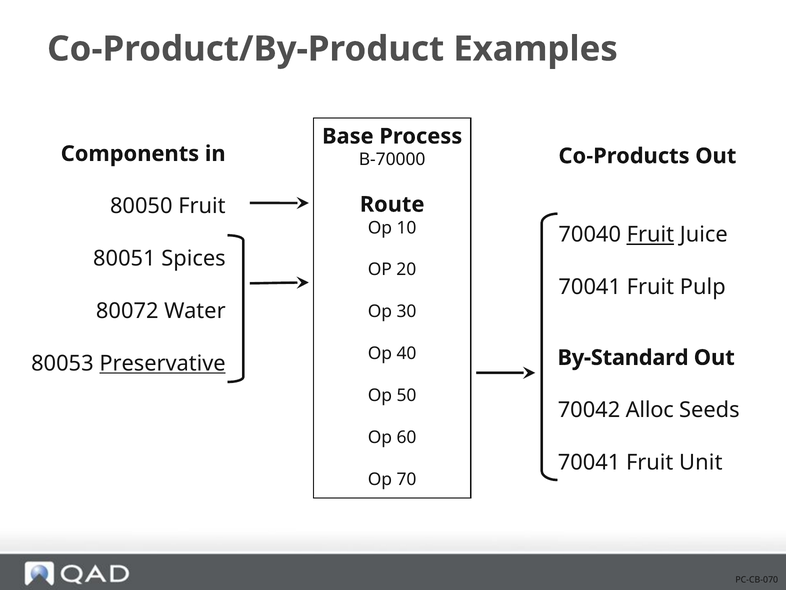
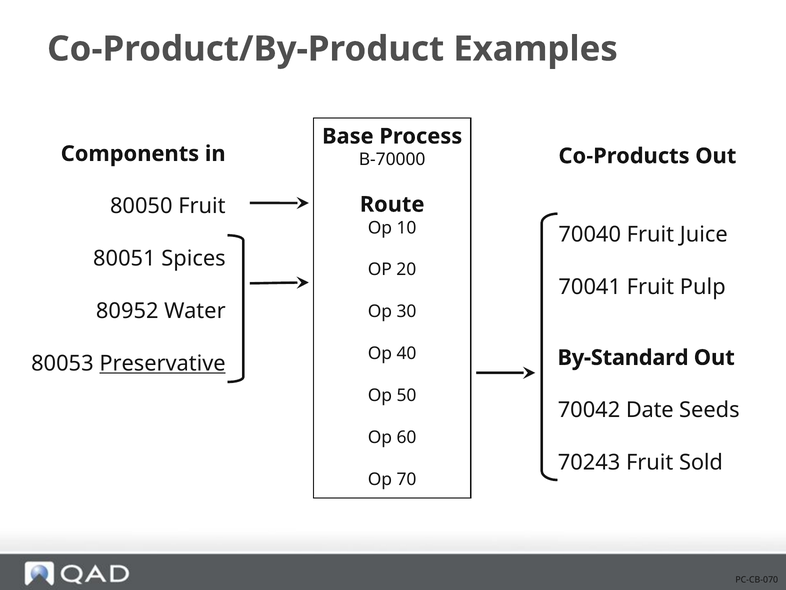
Fruit at (650, 235) underline: present -> none
80072: 80072 -> 80952
Alloc: Alloc -> Date
70041 at (589, 462): 70041 -> 70243
Unit: Unit -> Sold
